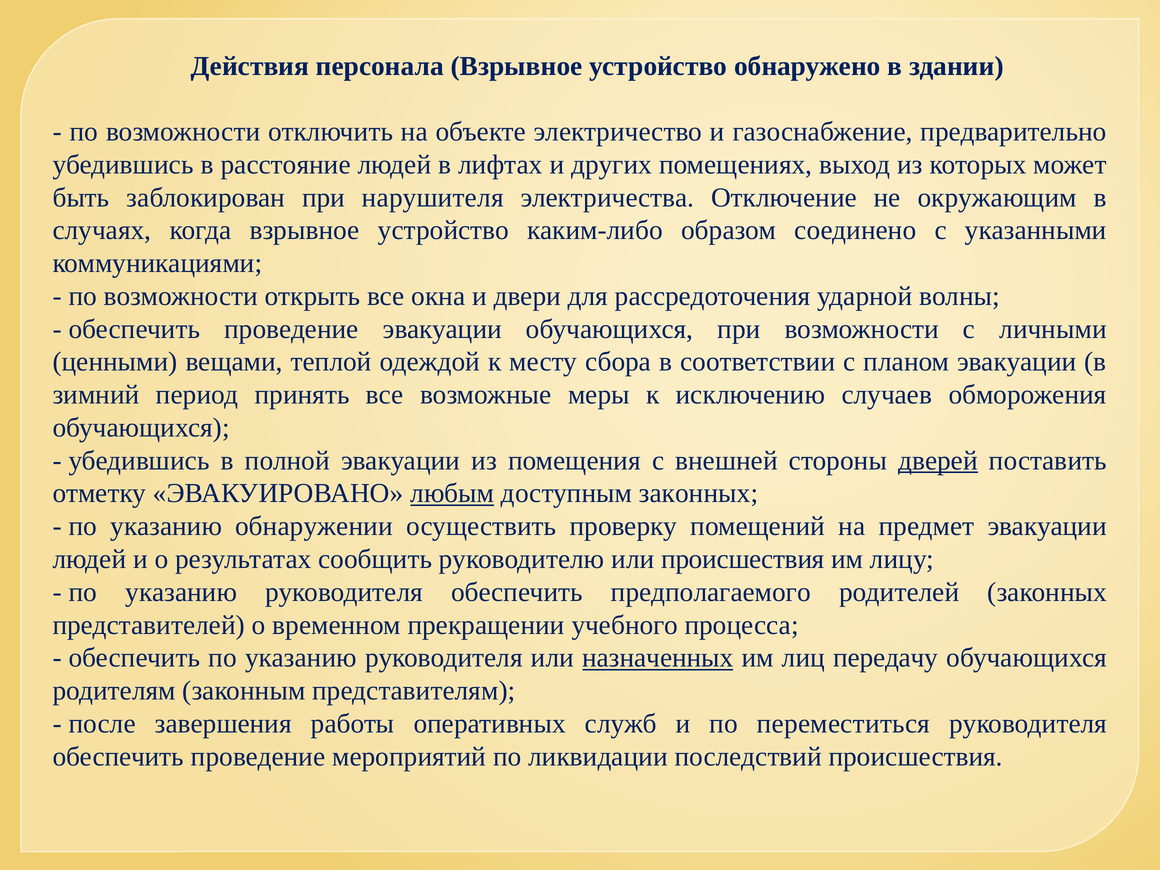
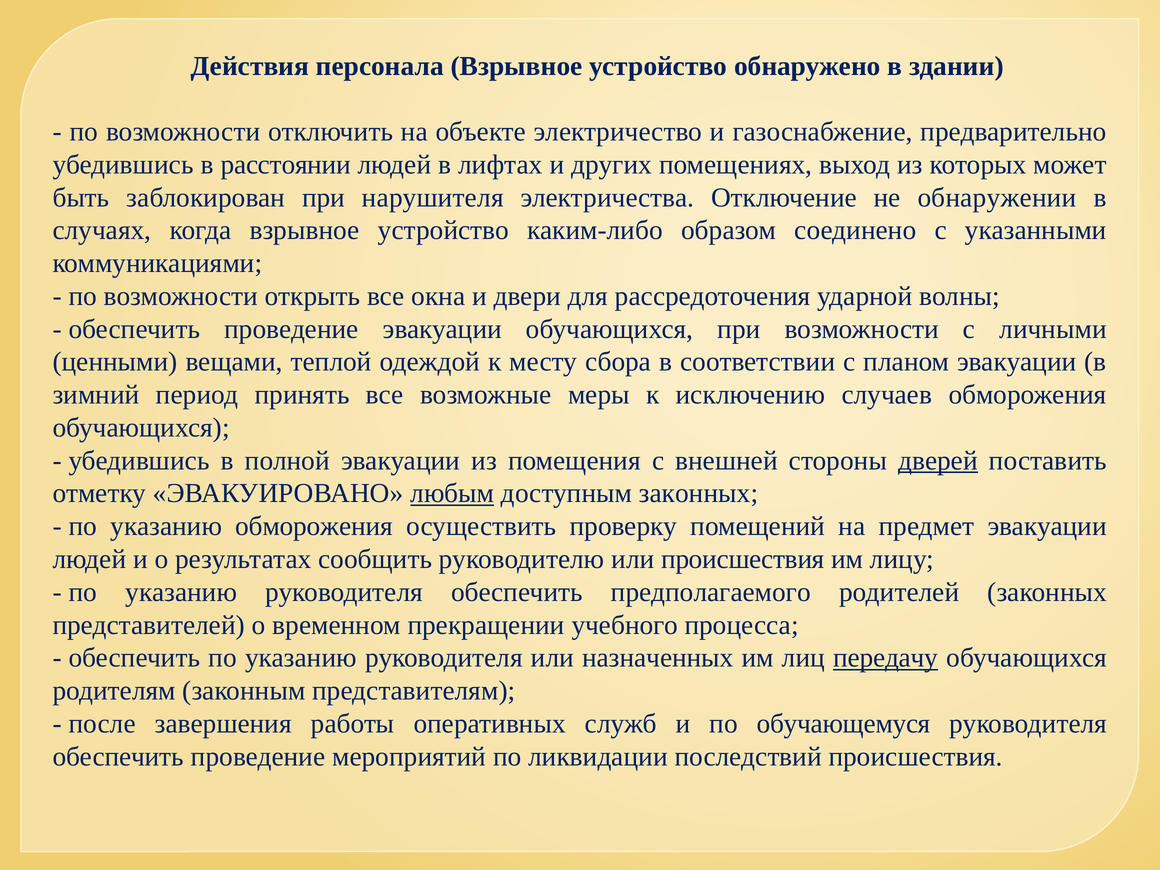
расстояние: расстояние -> расстоянии
окружающим: окружающим -> обнаружении
указанию обнаружении: обнаружении -> обморожения
назначенных underline: present -> none
передачу underline: none -> present
переместиться: переместиться -> обучающемуся
